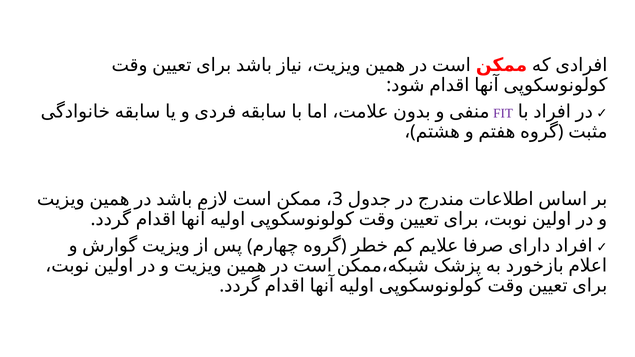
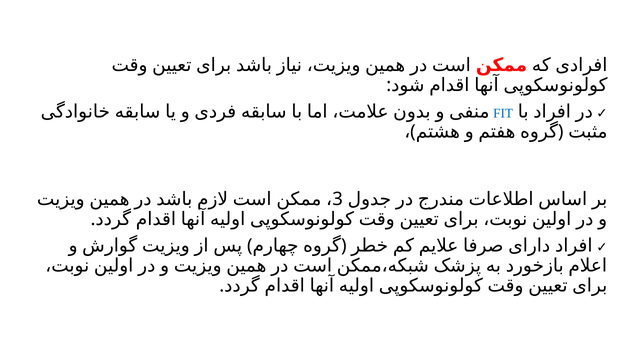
FIT colour: purple -> blue
